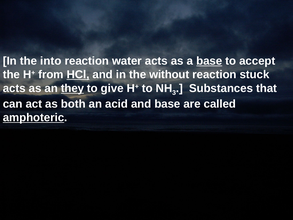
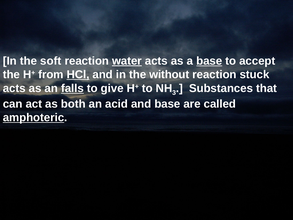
into: into -> soft
water underline: none -> present
they: they -> falls
